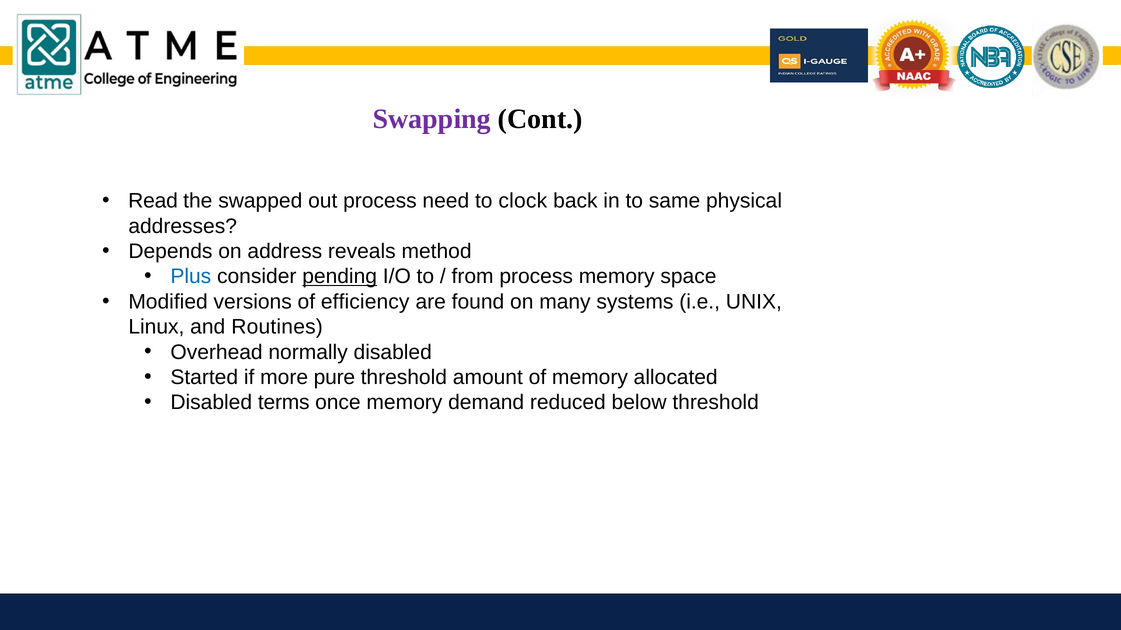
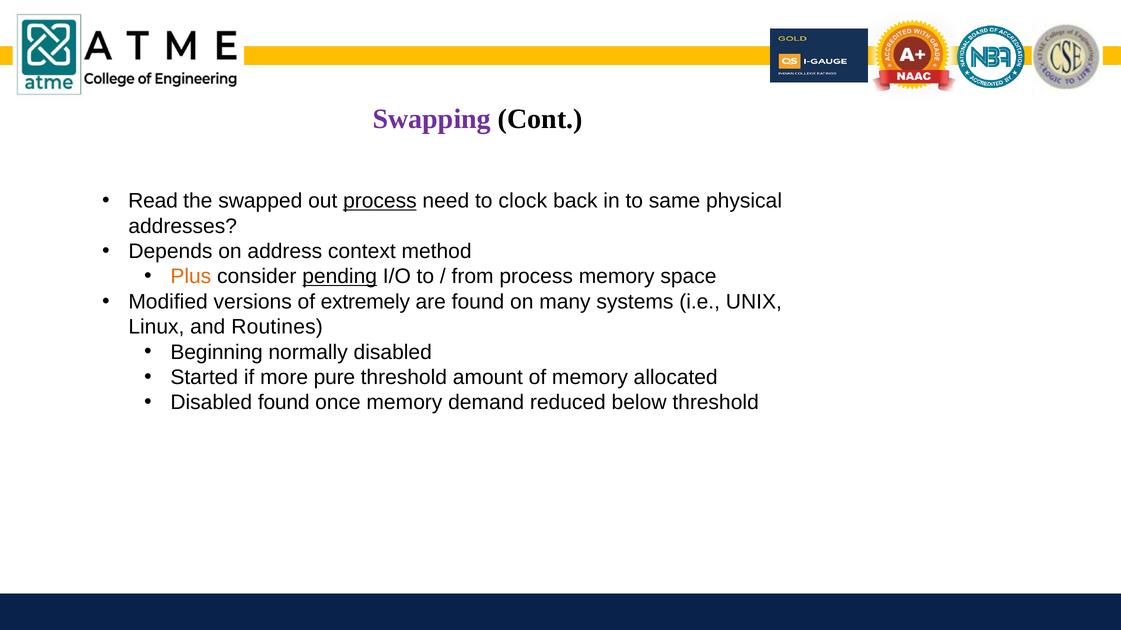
process at (380, 201) underline: none -> present
reveals: reveals -> context
Plus colour: blue -> orange
efficiency: efficiency -> extremely
Overhead: Overhead -> Beginning
Disabled terms: terms -> found
